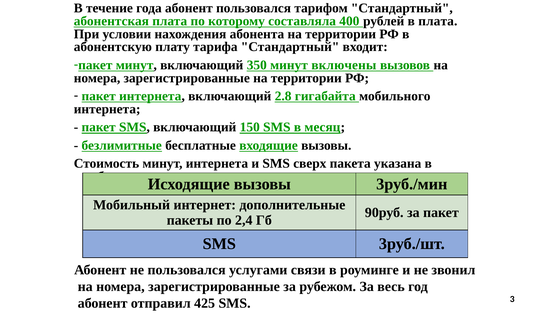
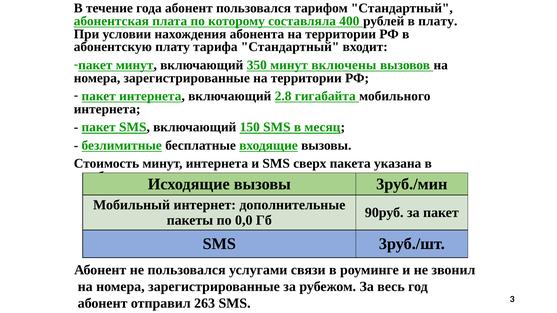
в плата: плата -> плату
2,4: 2,4 -> 0,0
425: 425 -> 263
